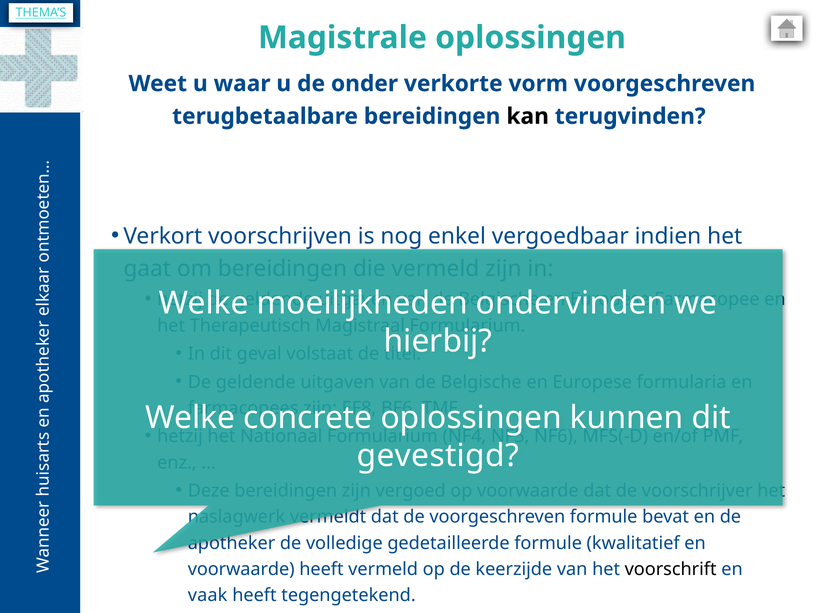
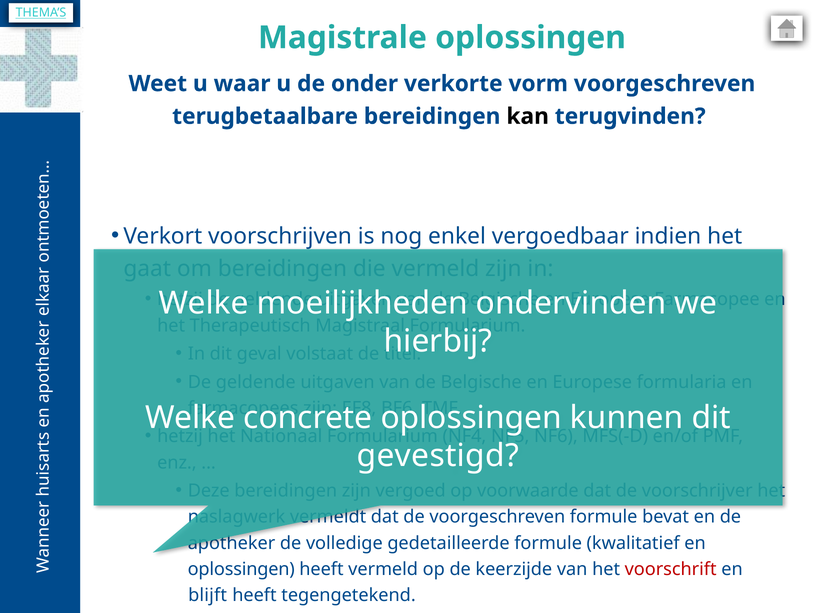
voorwaarde at (241, 569): voorwaarde -> oplossingen
voorschrift colour: black -> red
vaak: vaak -> blijft
